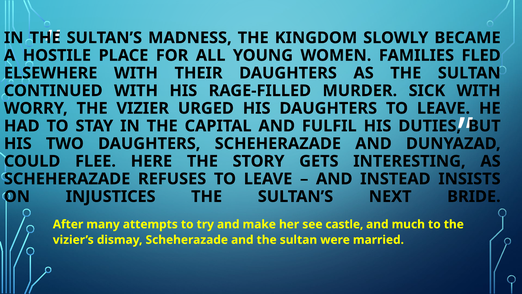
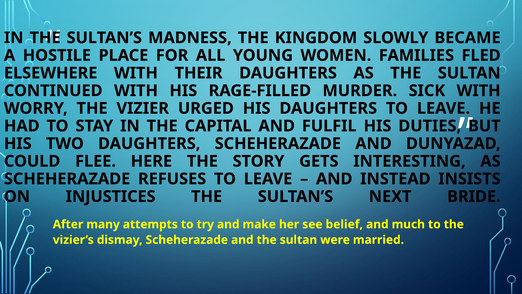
castle: castle -> belief
